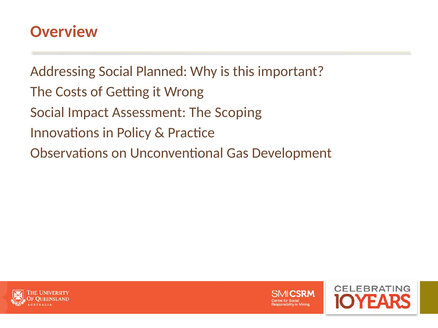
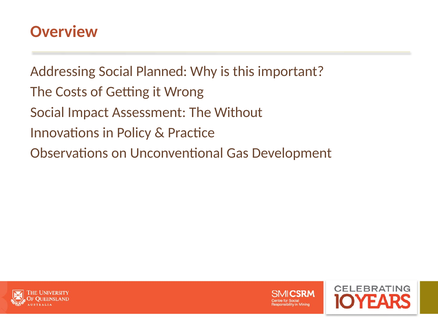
Scoping: Scoping -> Without
